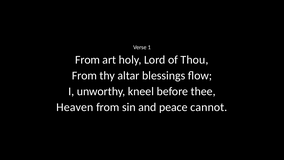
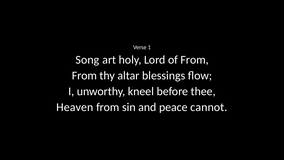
From at (88, 60): From -> Song
of Thou: Thou -> From
